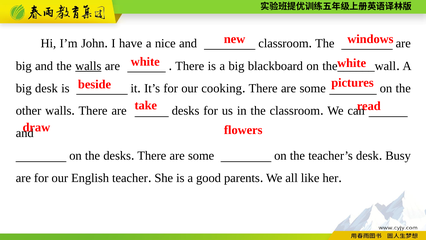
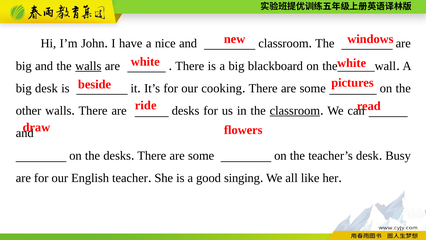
take: take -> ride
classroom at (295, 111) underline: none -> present
parents: parents -> singing
